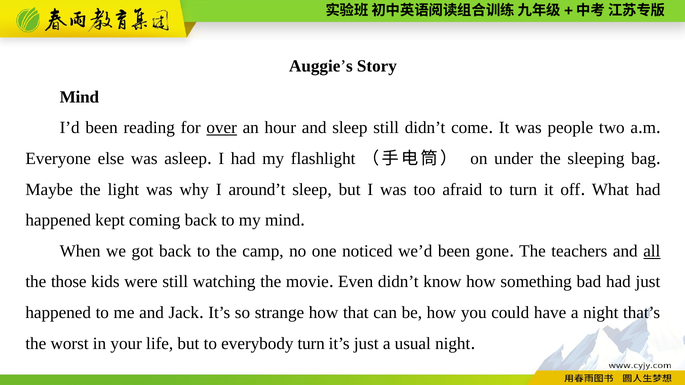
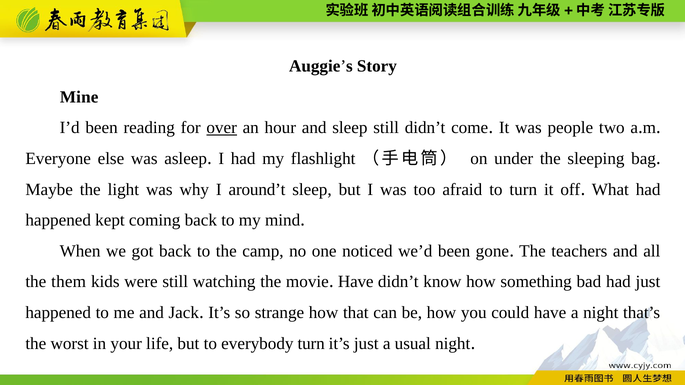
Mind at (79, 97): Mind -> Mine
all underline: present -> none
those: those -> them
Even at (356, 282): Even -> Have
